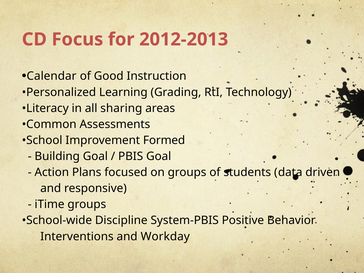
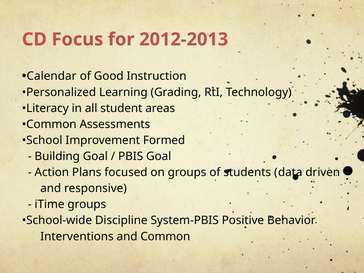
sharing: sharing -> student
and Workday: Workday -> Common
